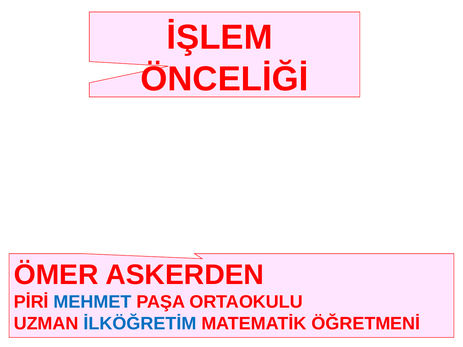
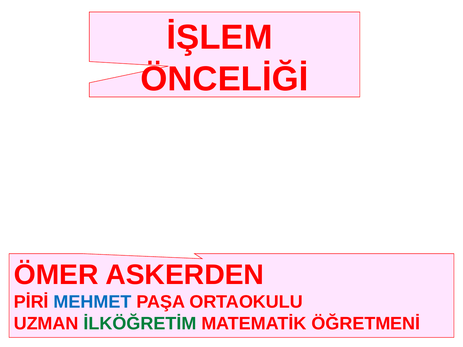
İLKÖĞRETİM colour: blue -> green
